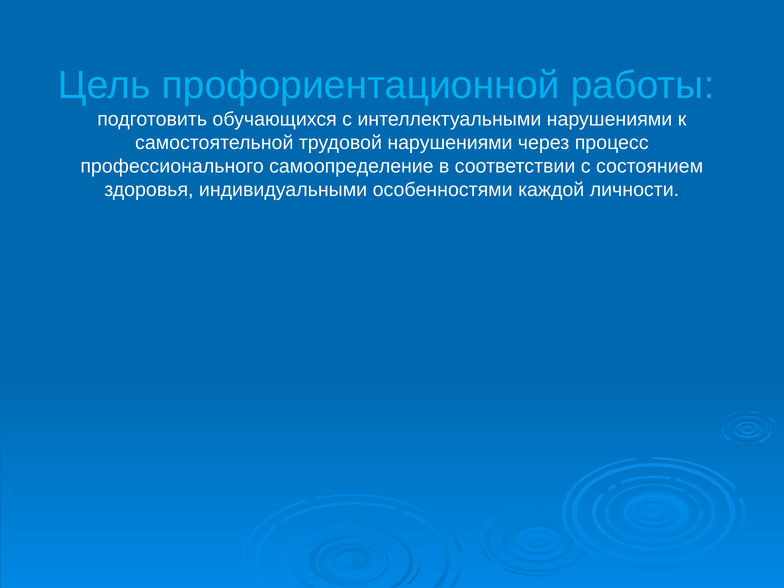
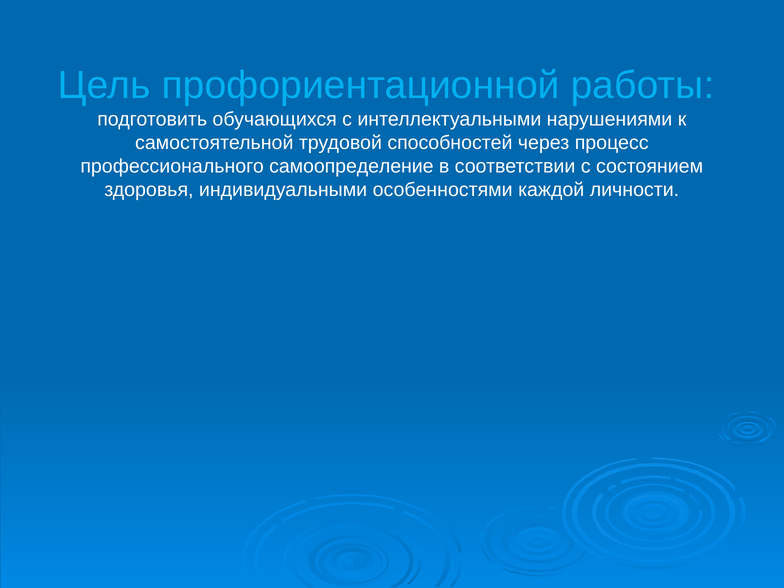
трудовой нарушениями: нарушениями -> способностей
